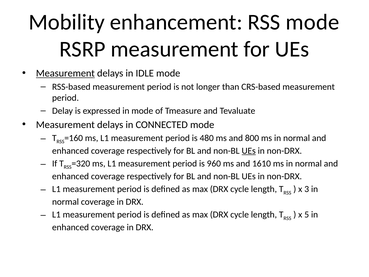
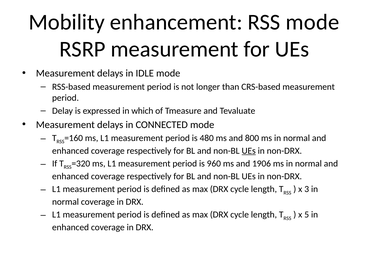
Measurement at (65, 73) underline: present -> none
in mode: mode -> which
1610: 1610 -> 1906
